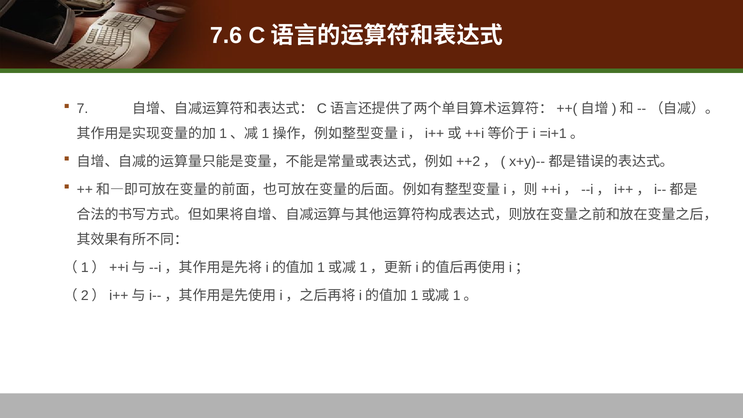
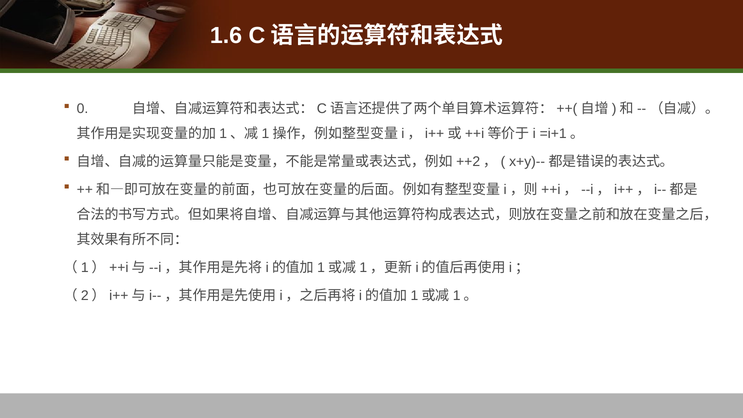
7.6: 7.6 -> 1.6
7: 7 -> 0
